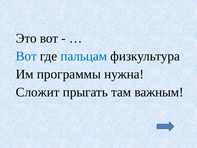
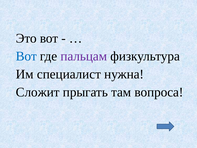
пальцам colour: blue -> purple
программы: программы -> специалист
важным: важным -> вопроса
